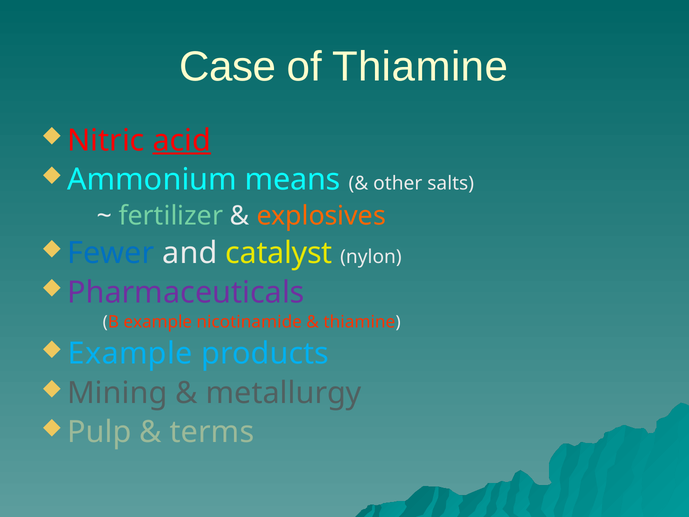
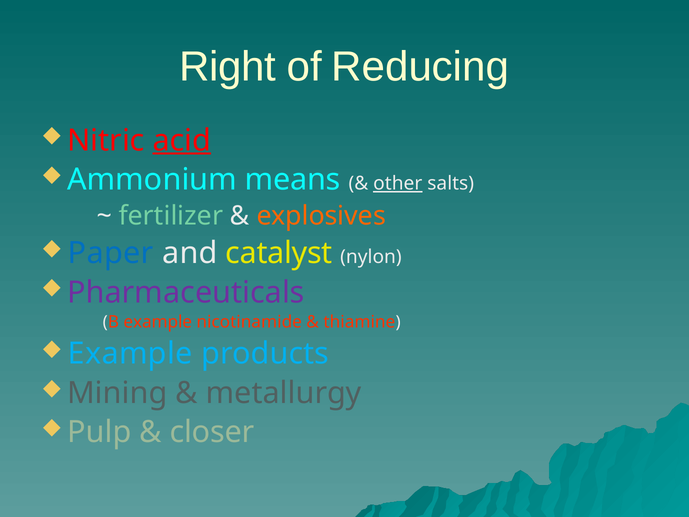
Case: Case -> Right
of Thiamine: Thiamine -> Reducing
other underline: none -> present
Fewer: Fewer -> Paper
terms: terms -> closer
